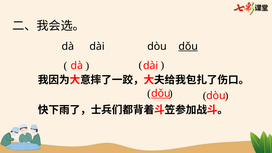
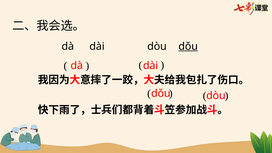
dǒu at (161, 93) underline: present -> none
